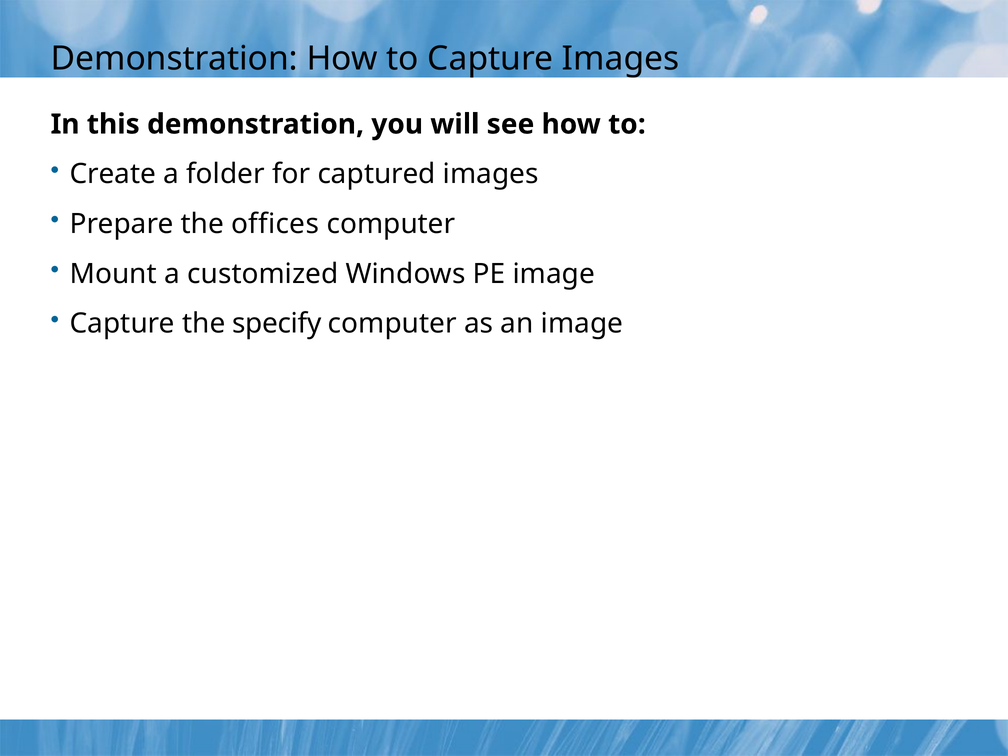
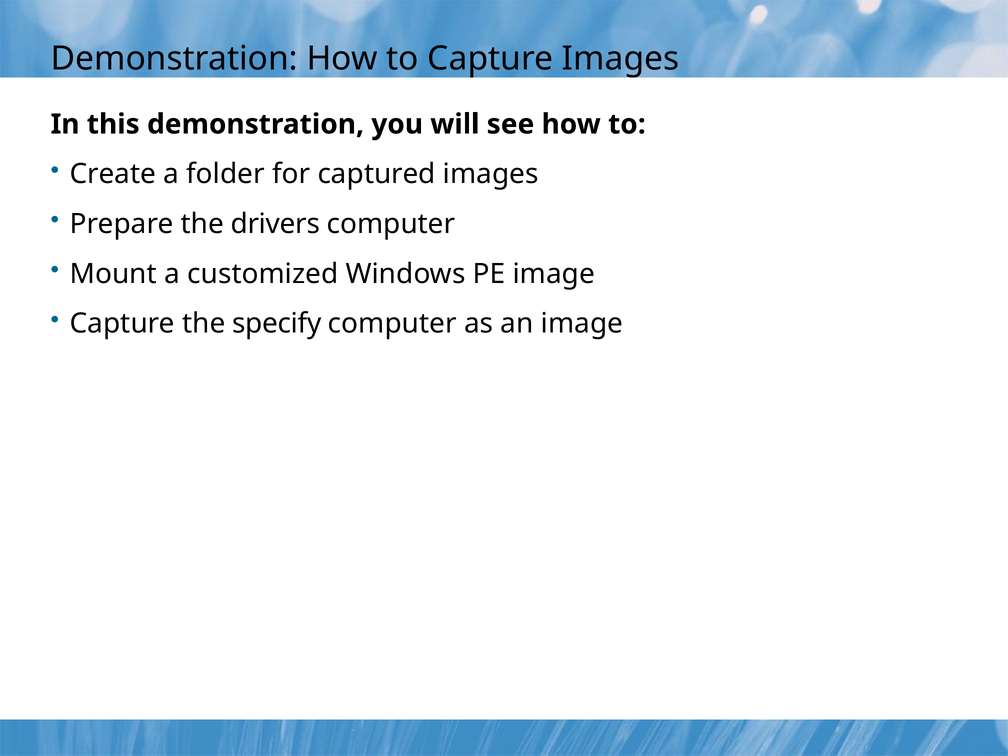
offices: offices -> drivers
